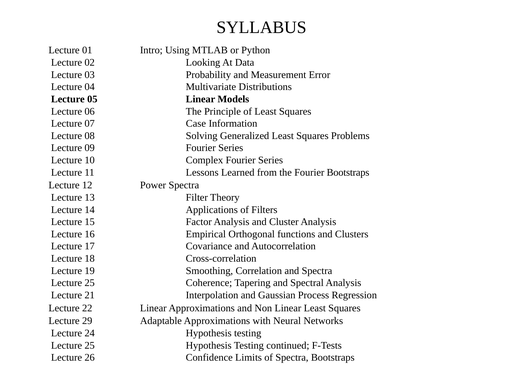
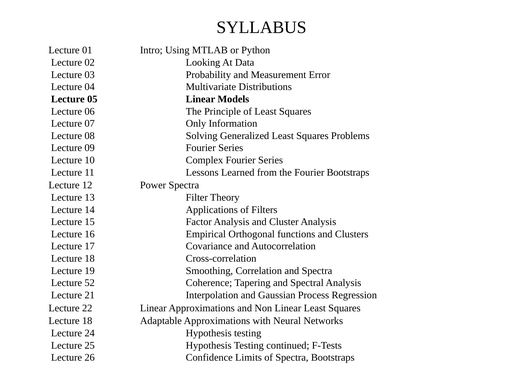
Case: Case -> Only
25 at (90, 283): 25 -> 52
29 at (87, 321): 29 -> 18
